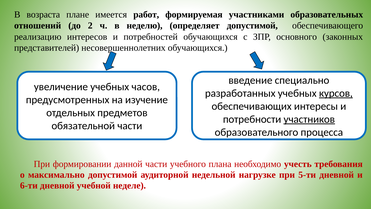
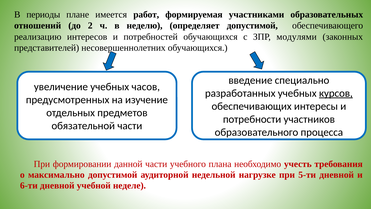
возраста: возраста -> периоды
основного: основного -> модулями
участников underline: present -> none
